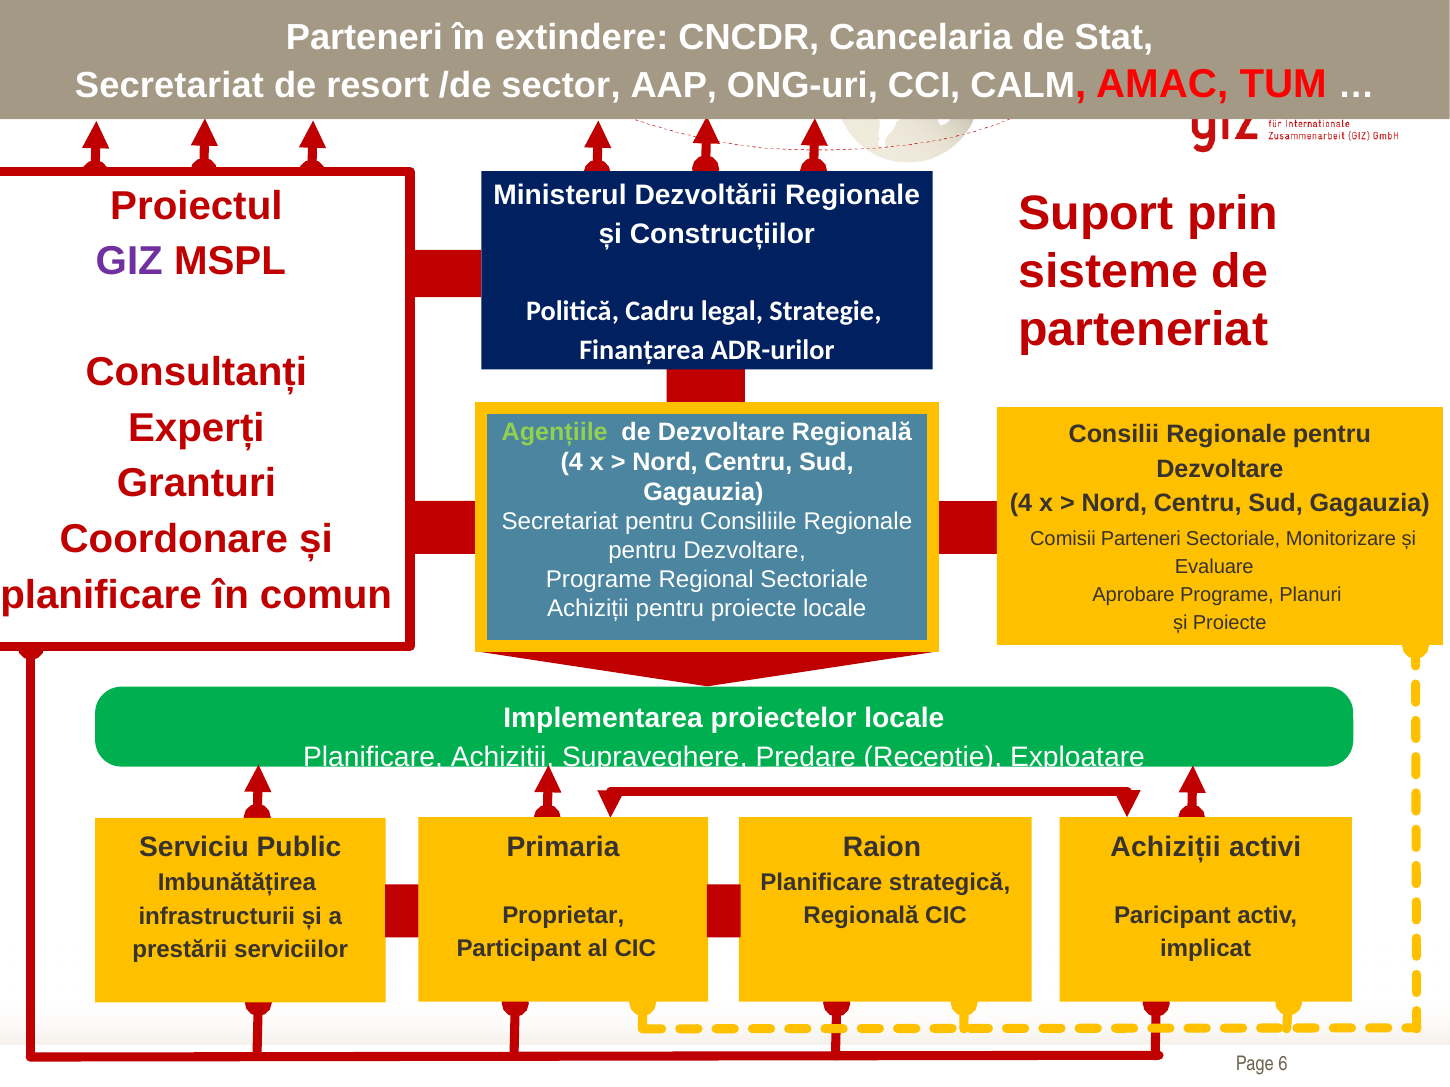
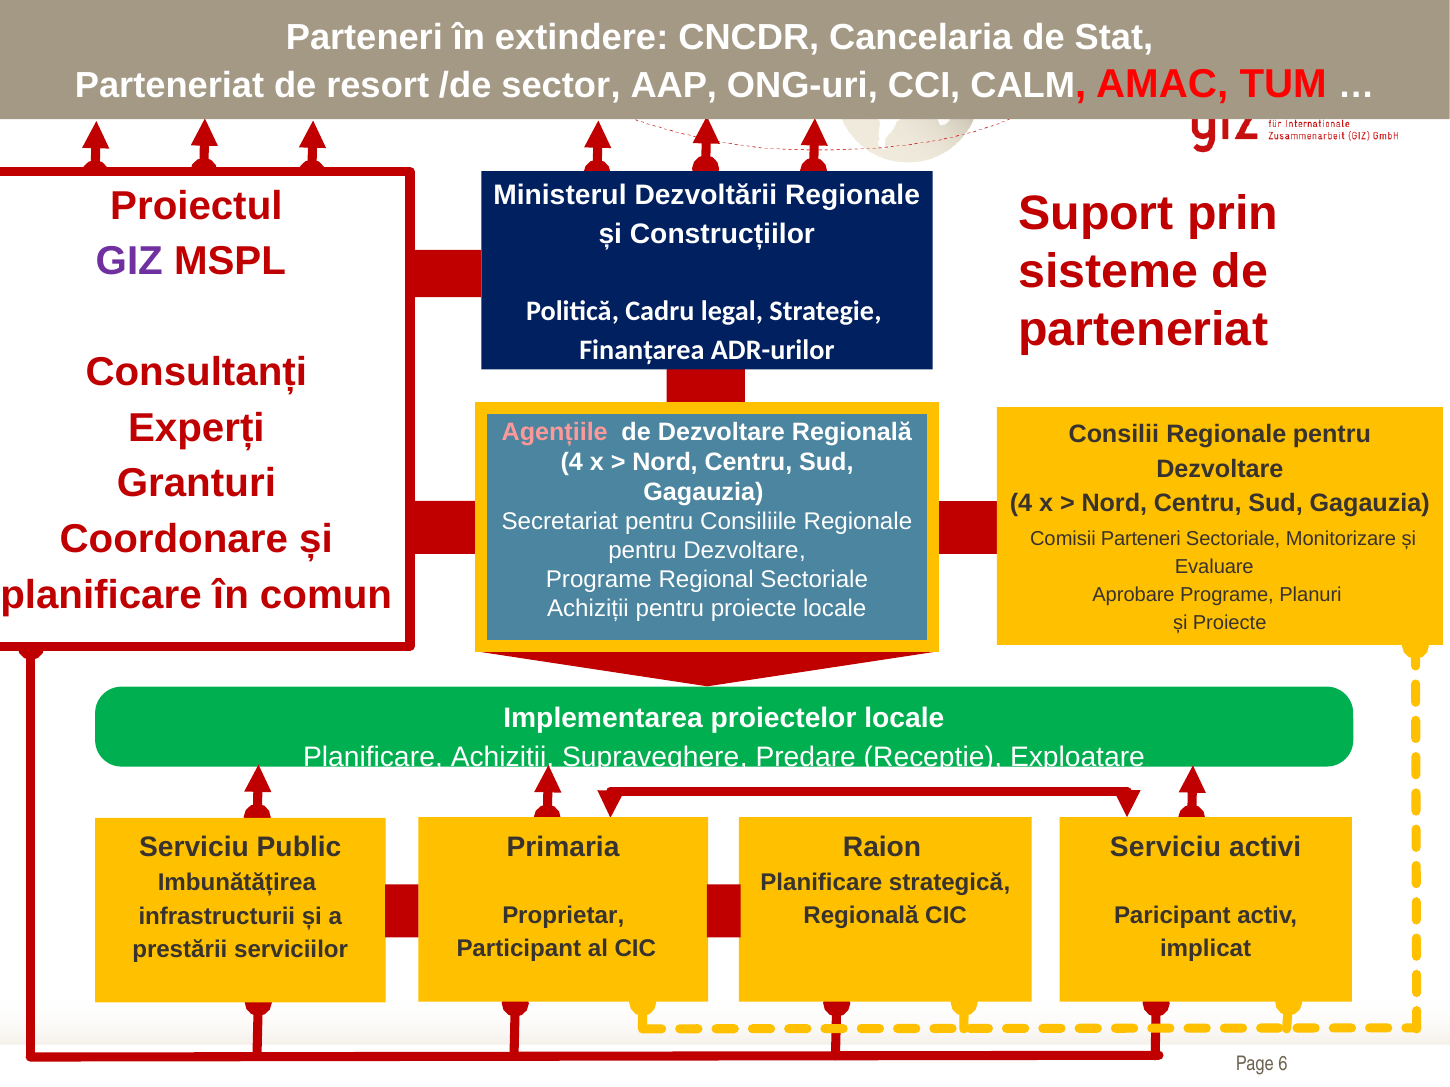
Secretariat at (169, 85): Secretariat -> Parteneriat
Agențiile colour: light green -> pink
Achiziții at (1165, 847): Achiziții -> Serviciu
